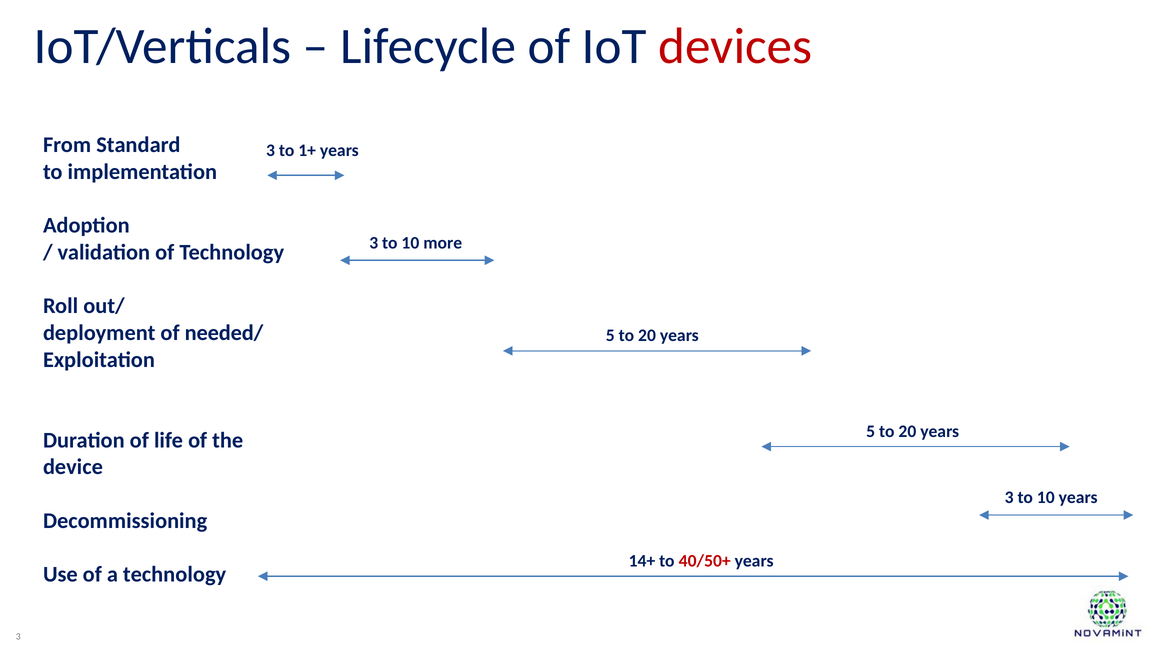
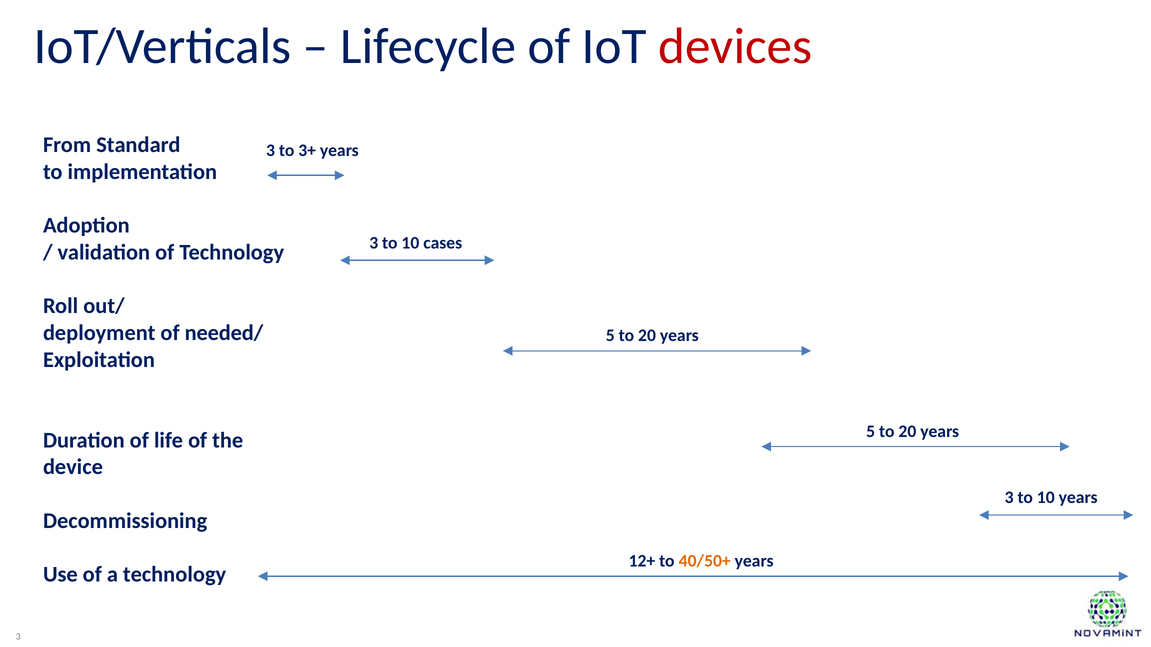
1+: 1+ -> 3+
more: more -> cases
14+: 14+ -> 12+
40/50+ colour: red -> orange
